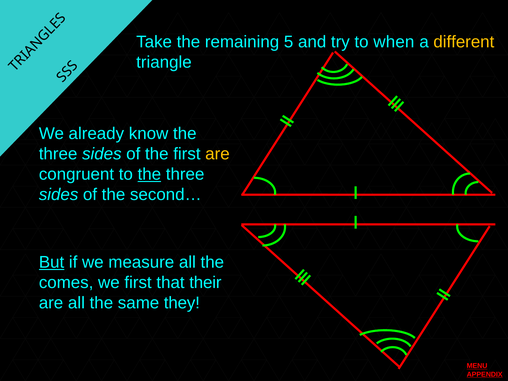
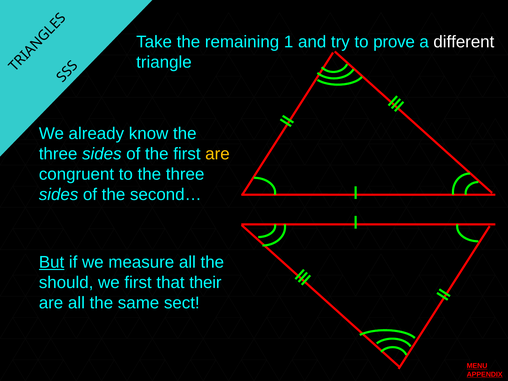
5: 5 -> 1
when: when -> prove
different colour: yellow -> white
the at (149, 174) underline: present -> none
comes: comes -> should
they: they -> sect
